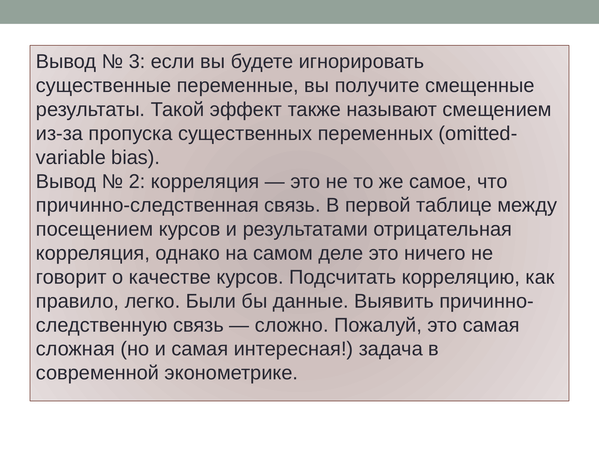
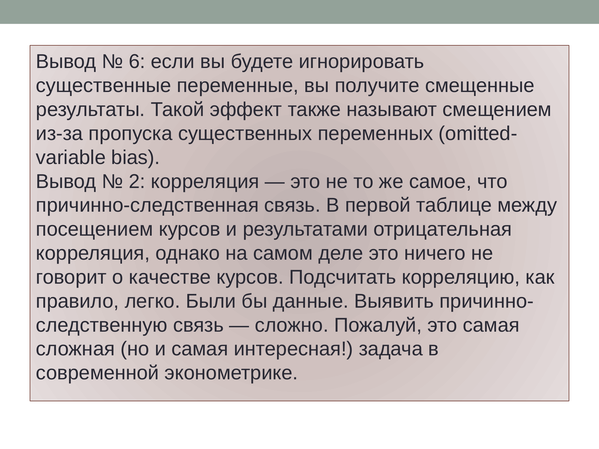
3: 3 -> 6
